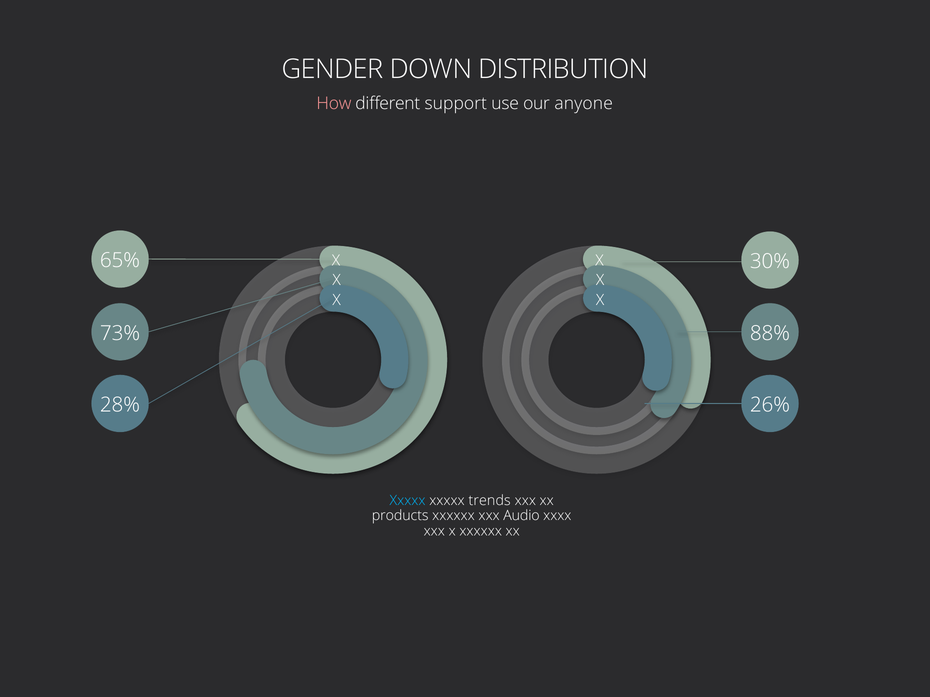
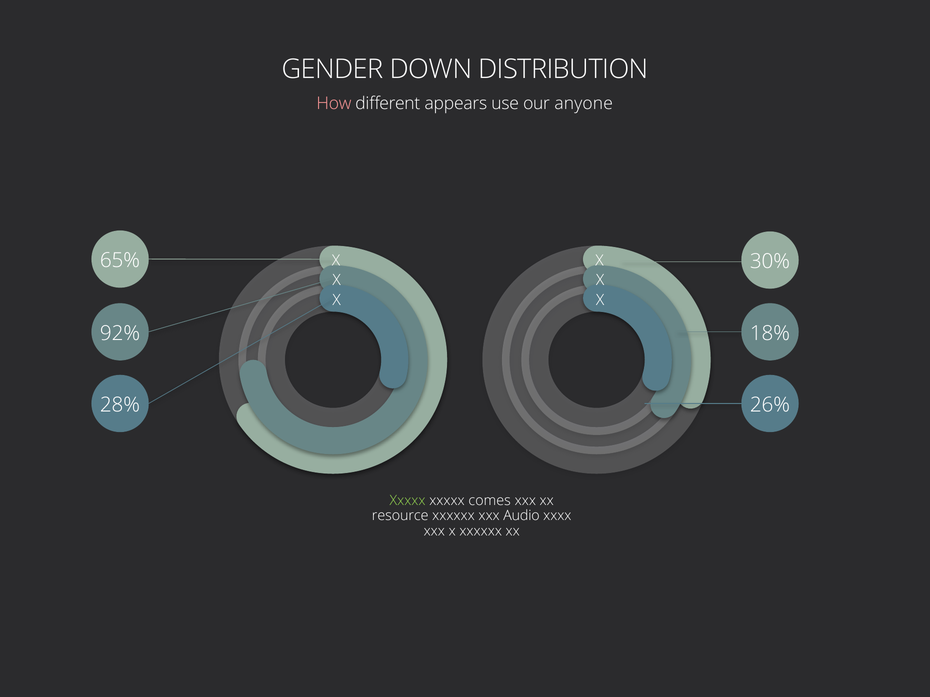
support: support -> appears
73%: 73% -> 92%
88%: 88% -> 18%
Xxxxx at (408, 501) colour: light blue -> light green
trends: trends -> comes
products: products -> resource
